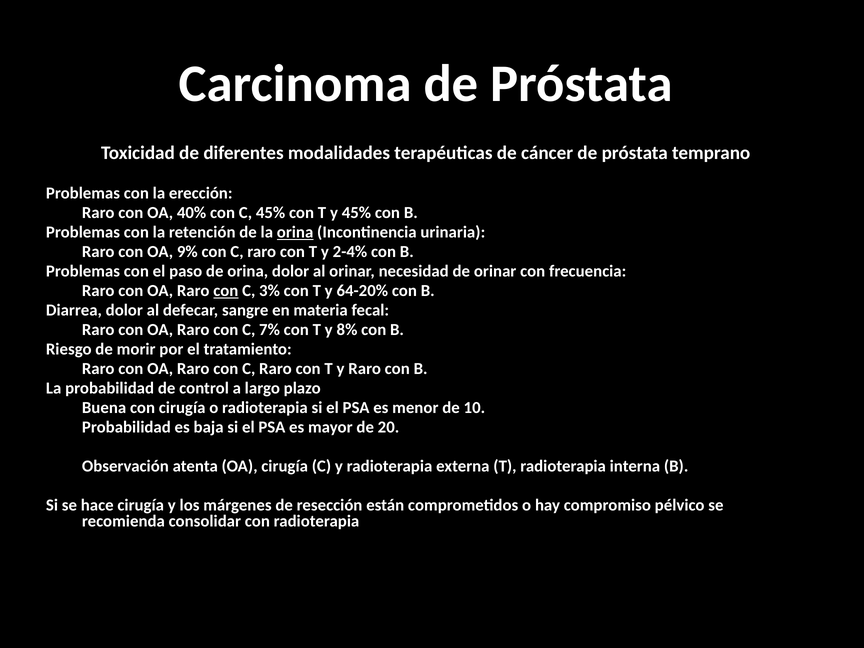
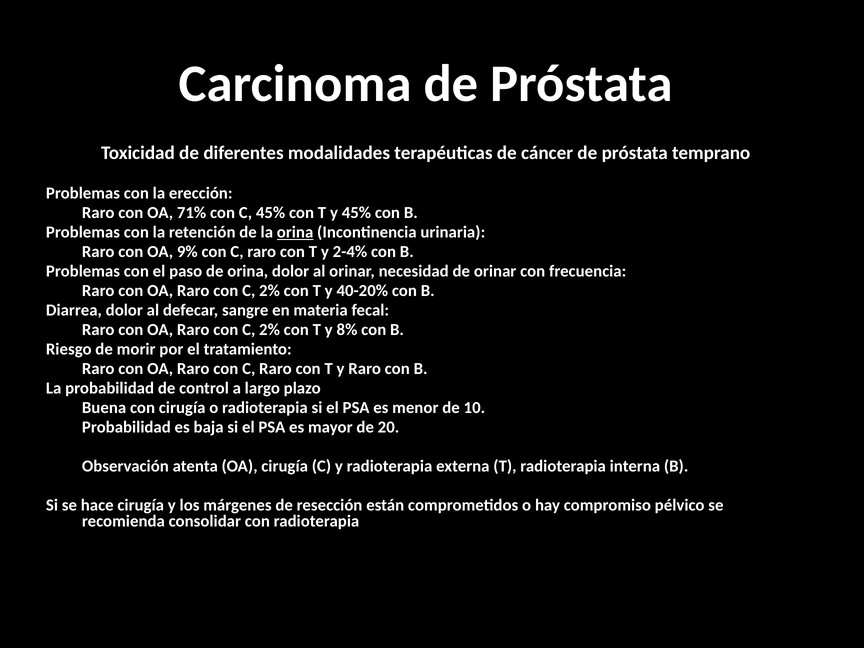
40%: 40% -> 71%
con at (226, 291) underline: present -> none
3% at (270, 291): 3% -> 2%
64-20%: 64-20% -> 40-20%
7% at (270, 330): 7% -> 2%
